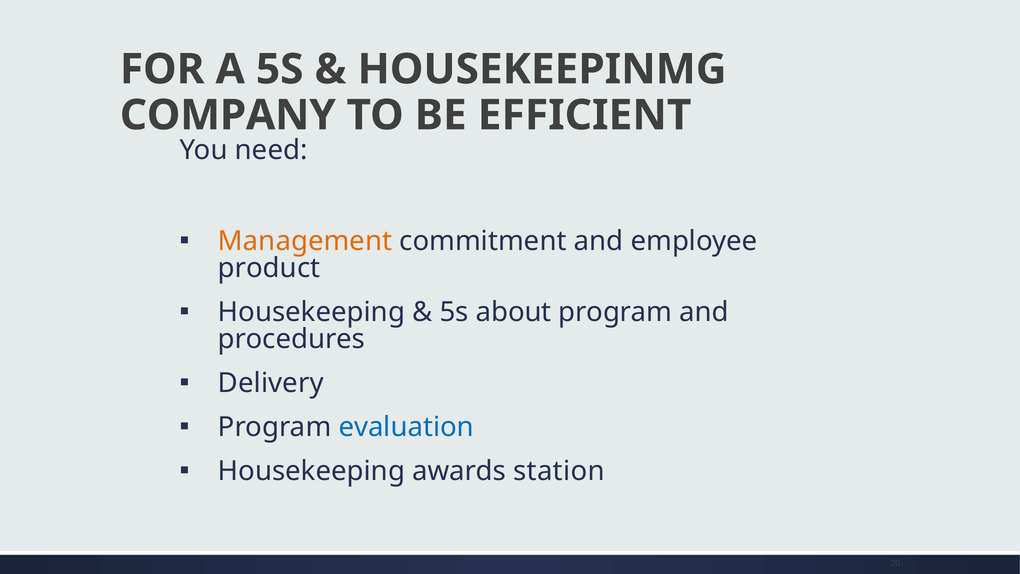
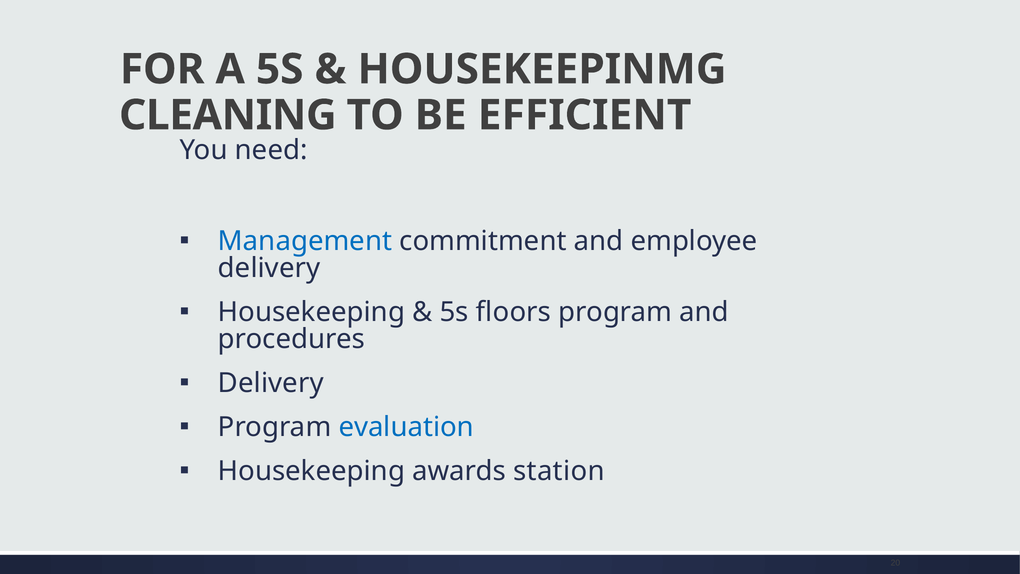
COMPANY: COMPANY -> CLEANING
Management colour: orange -> blue
product at (269, 268): product -> delivery
about: about -> floors
